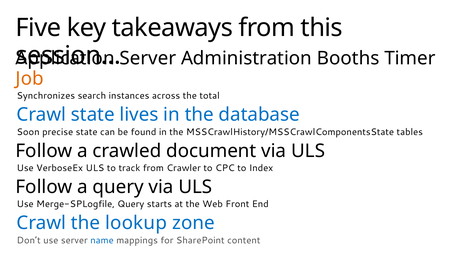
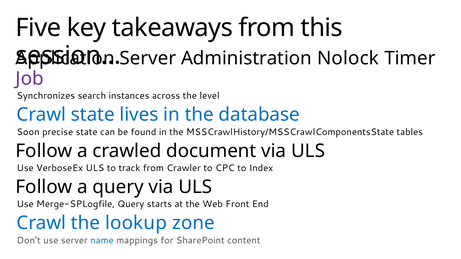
Booths: Booths -> Nolock
Job colour: orange -> purple
total: total -> level
